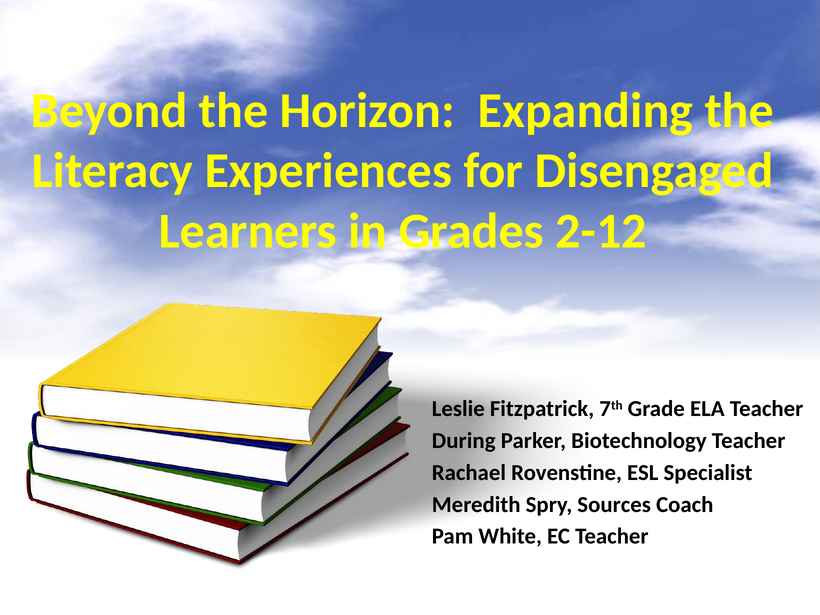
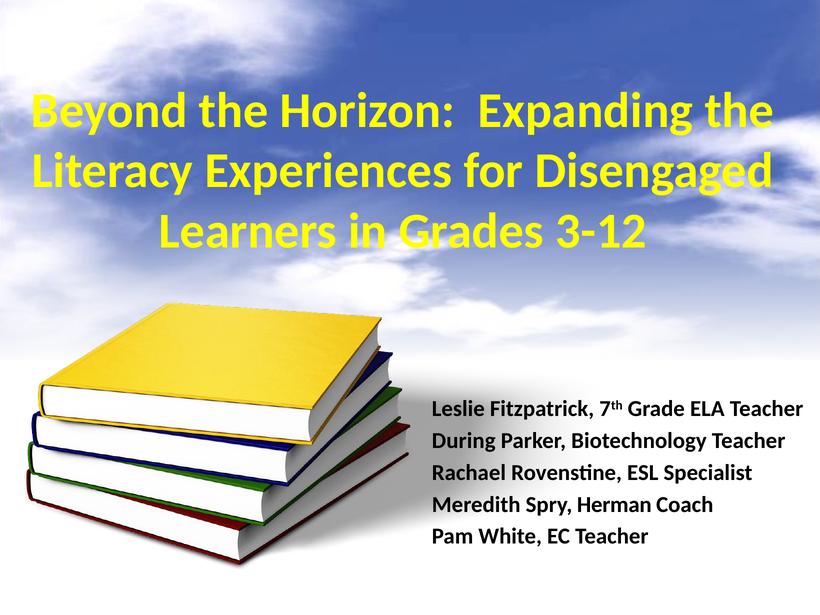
2-12: 2-12 -> 3-12
Sources: Sources -> Herman
